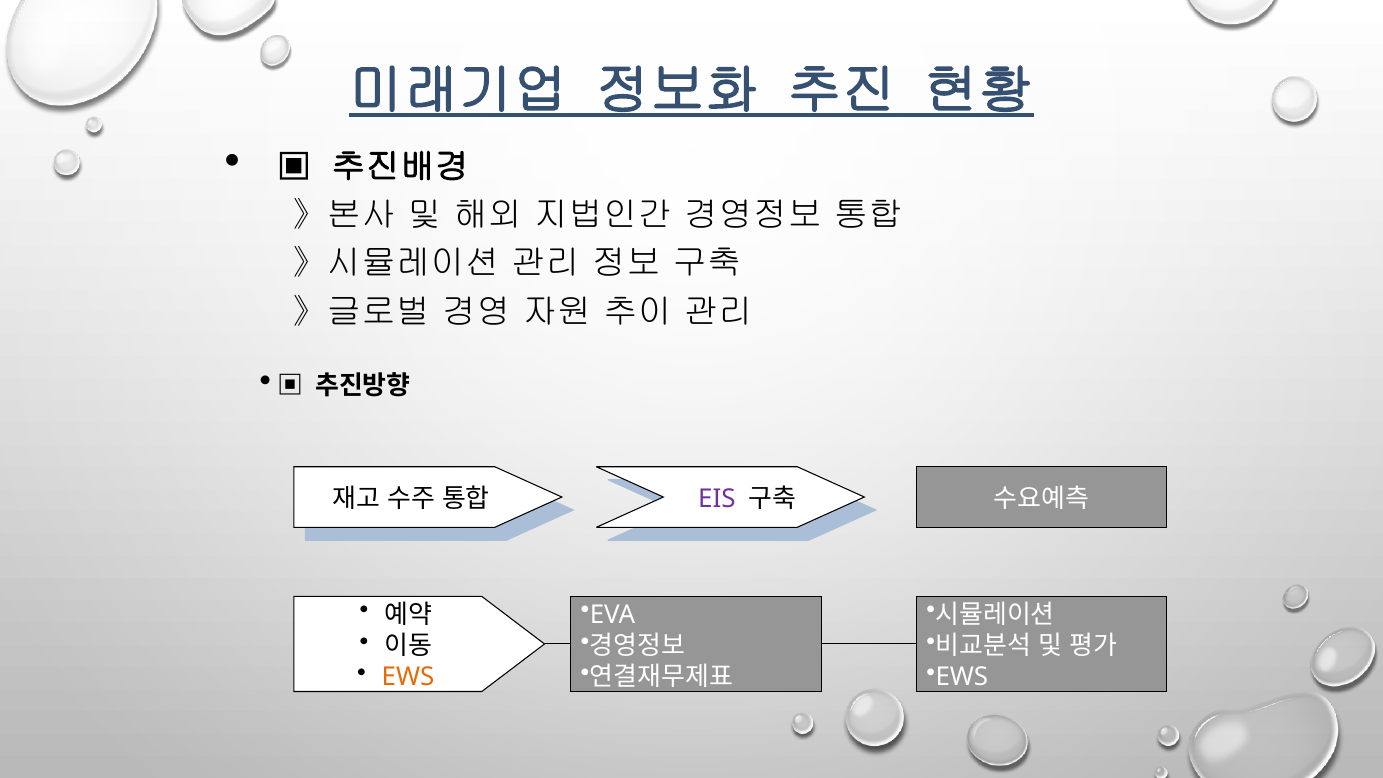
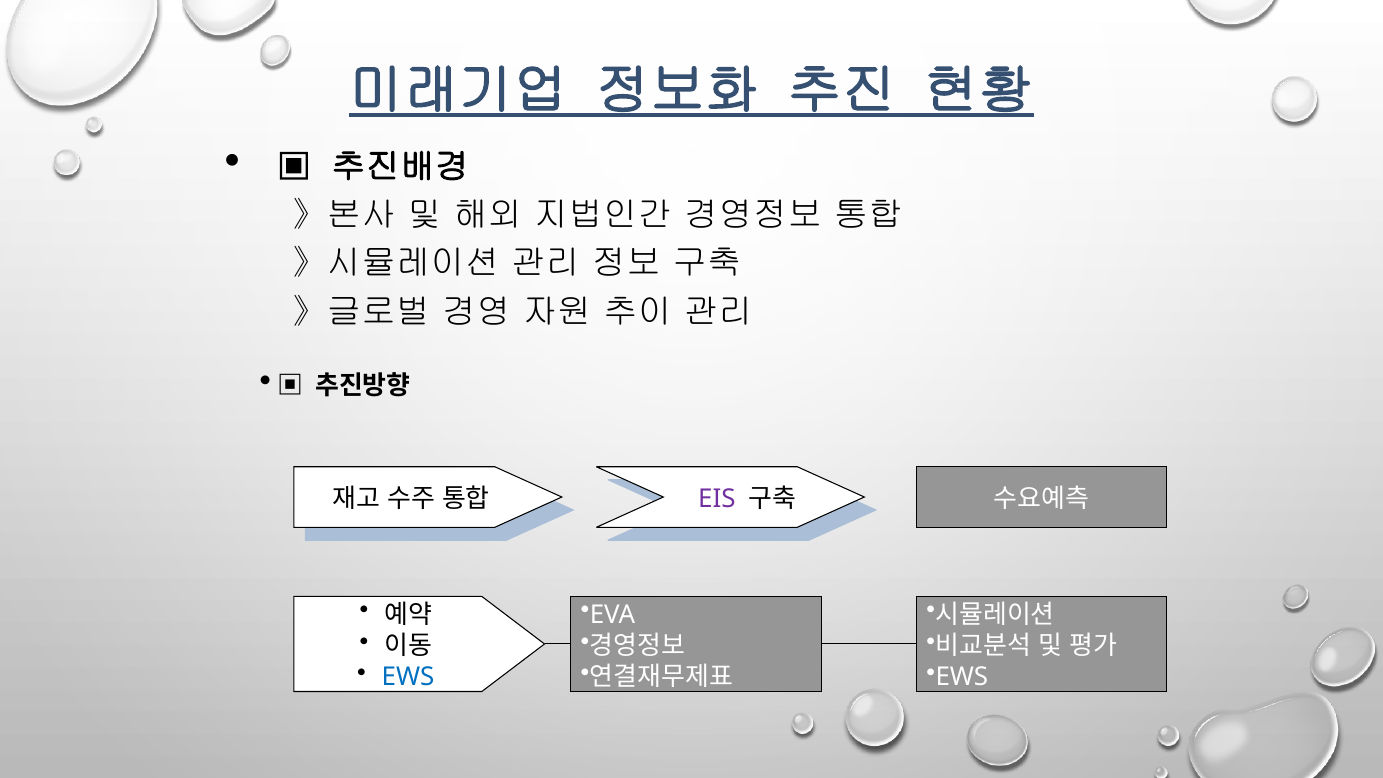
EWS at (408, 677) colour: orange -> blue
